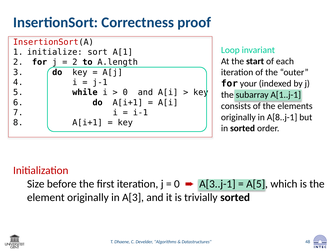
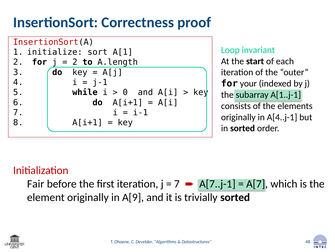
A[8..j-1: A[8..j-1 -> A[4..j-1
Size: Size -> Fair
0 at (177, 183): 0 -> 7
A[3..j-1: A[3..j-1 -> A[7..j-1
A[5: A[5 -> A[7
A[3: A[3 -> A[9
